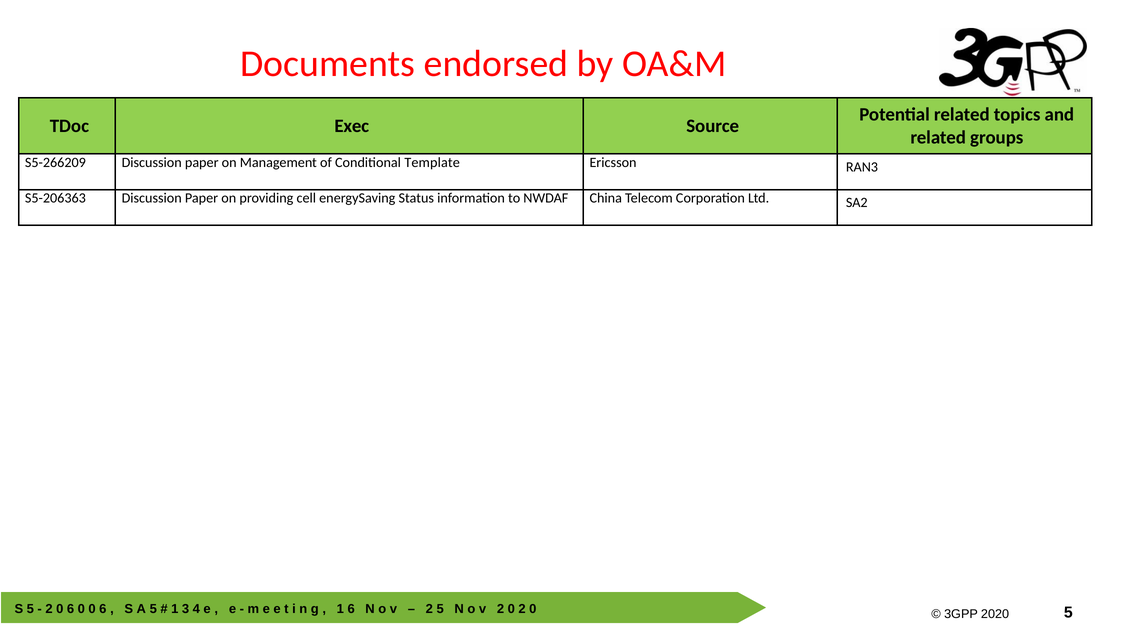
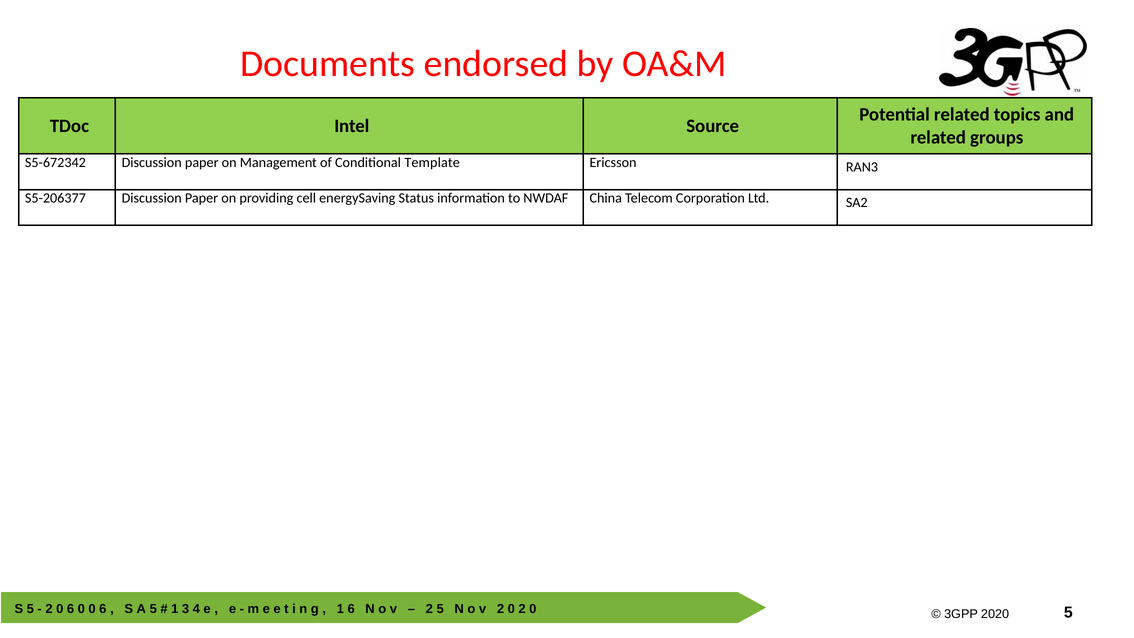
Exec: Exec -> Intel
S5-266209: S5-266209 -> S5-672342
S5-206363: S5-206363 -> S5-206377
